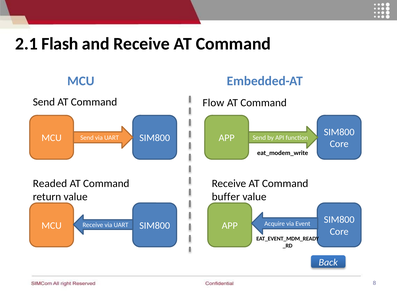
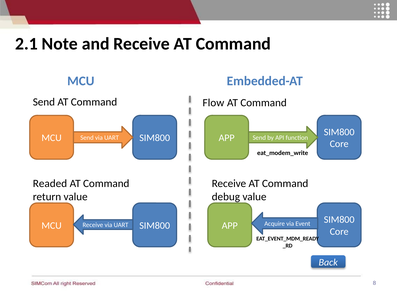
Flash: Flash -> Note
buffer: buffer -> debug
